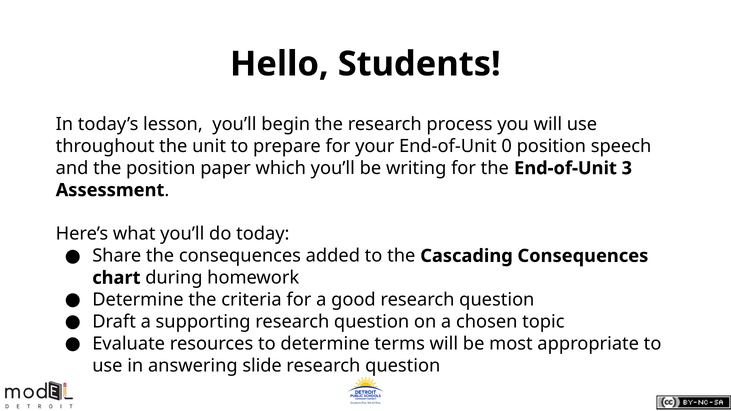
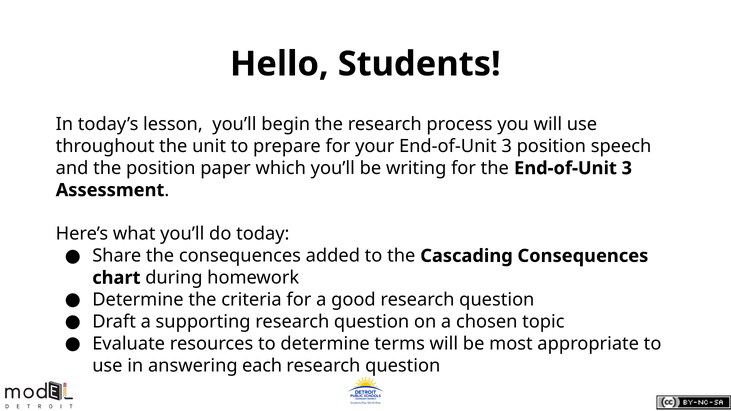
your End-of-Unit 0: 0 -> 3
slide: slide -> each
